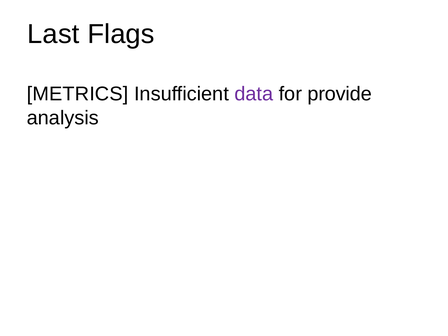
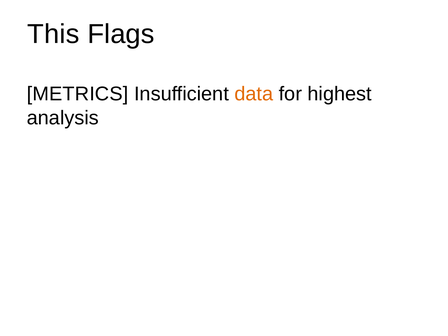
Last: Last -> This
data colour: purple -> orange
provide: provide -> highest
